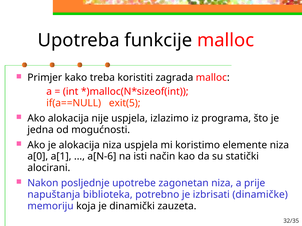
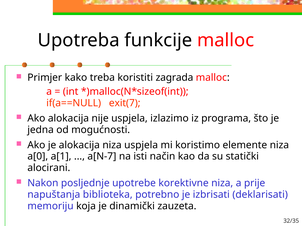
exit(5: exit(5 -> exit(7
a[N-6: a[N-6 -> a[N-7
zagonetan: zagonetan -> korektivne
dinamičke: dinamičke -> deklarisati
